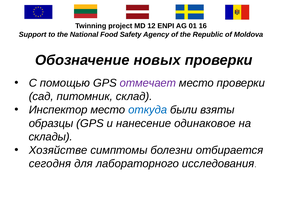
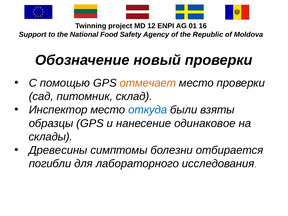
новых: новых -> новый
отмечает colour: purple -> orange
Хозяйстве: Хозяйстве -> Древесины
сегодня: сегодня -> погибли
